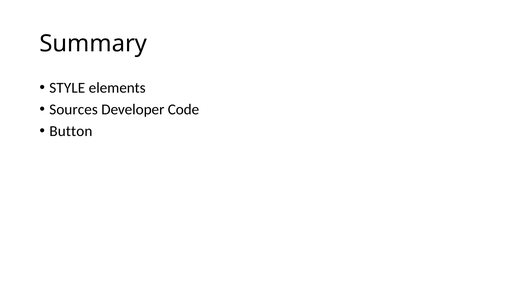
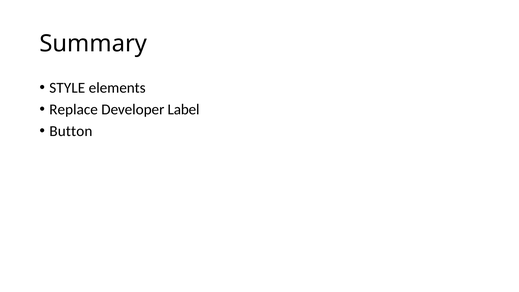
Sources: Sources -> Replace
Code: Code -> Label
